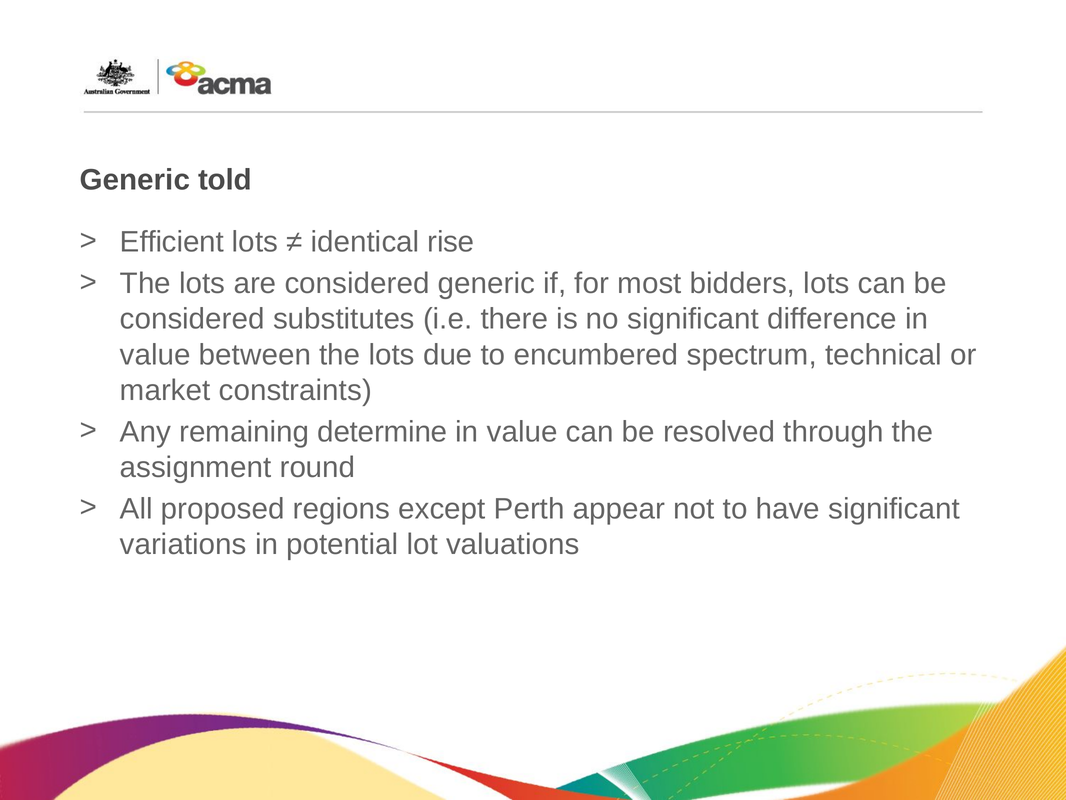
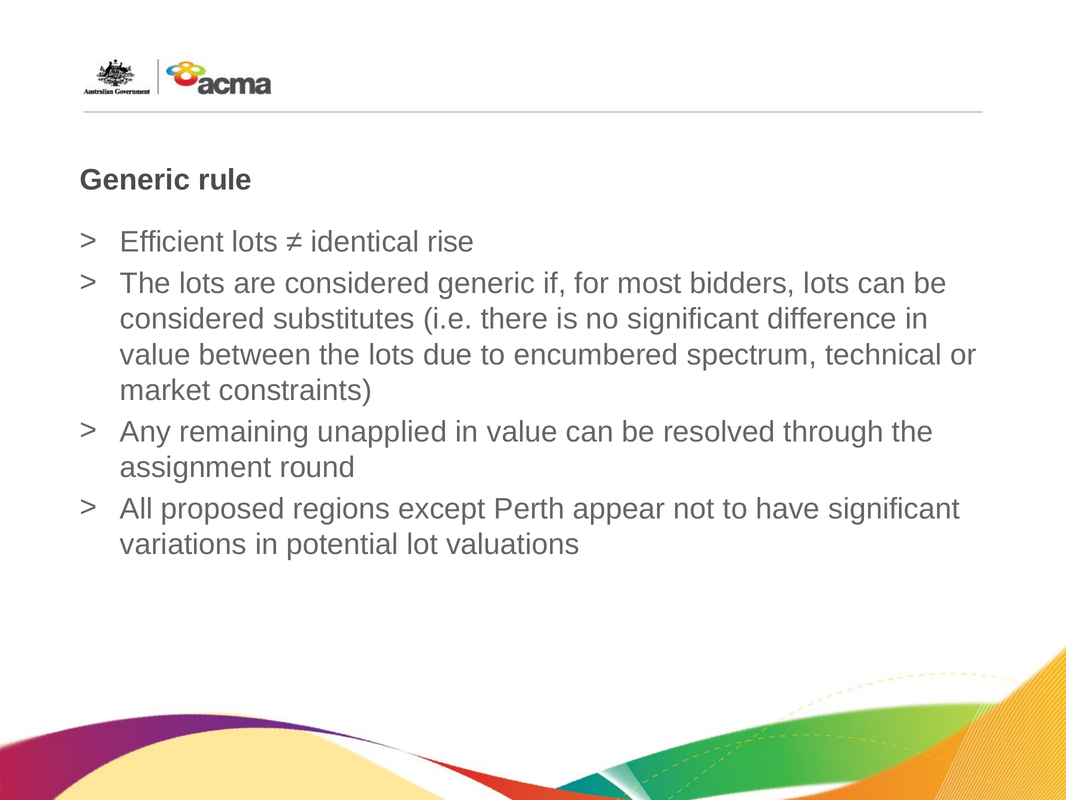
told: told -> rule
determine: determine -> unapplied
